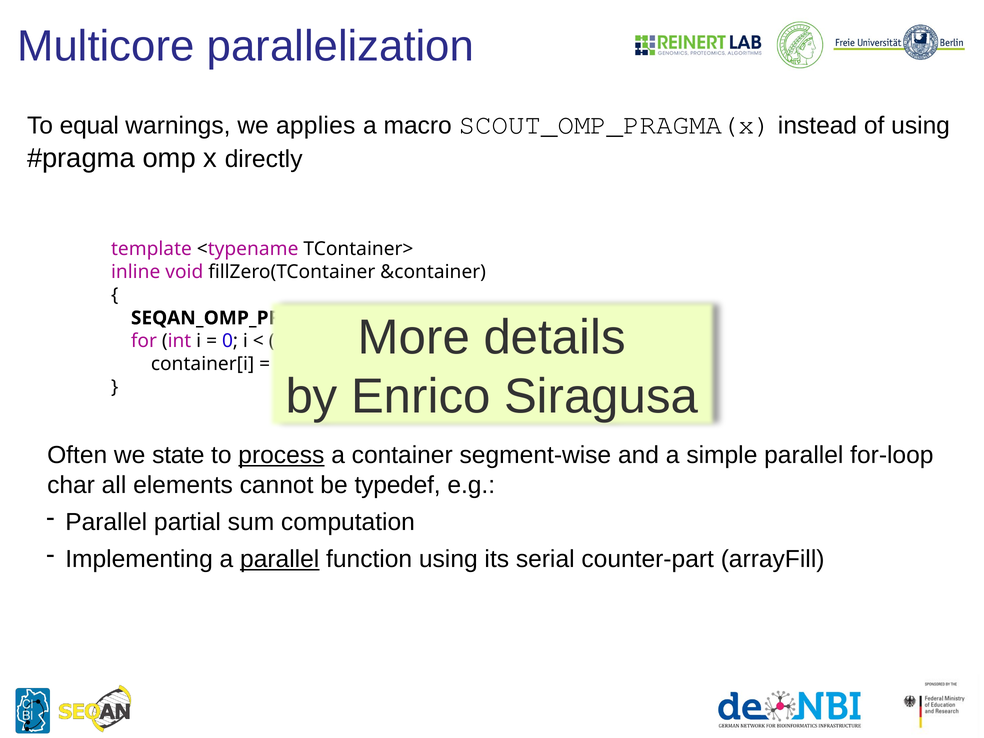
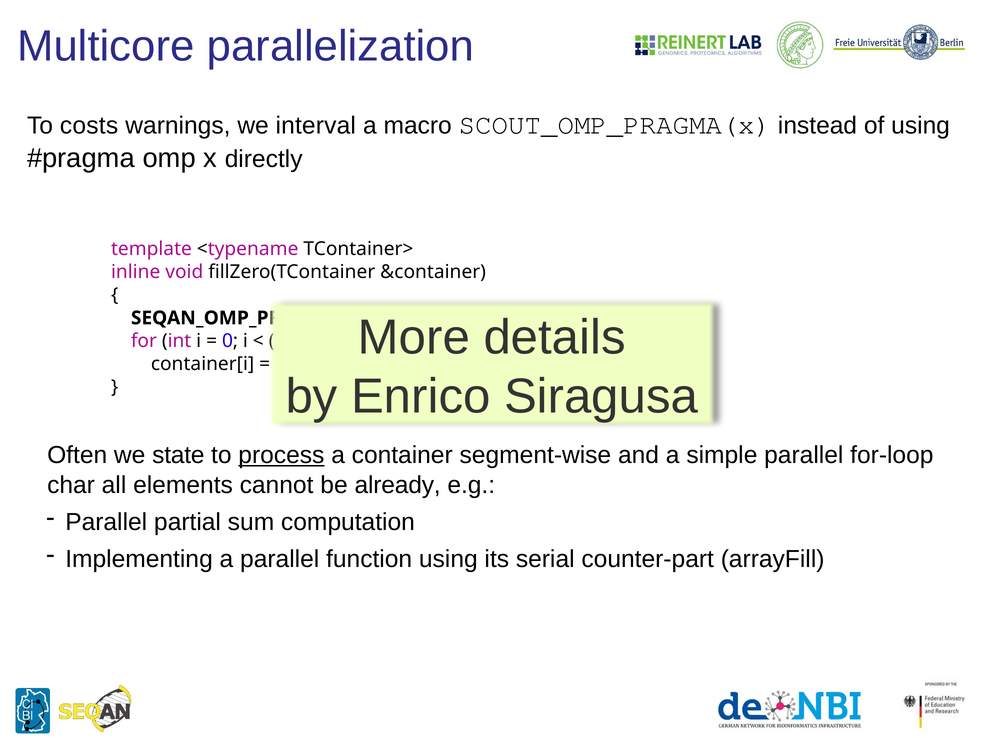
equal: equal -> costs
applies: applies -> interval
typedef: typedef -> already
parallel at (280, 559) underline: present -> none
